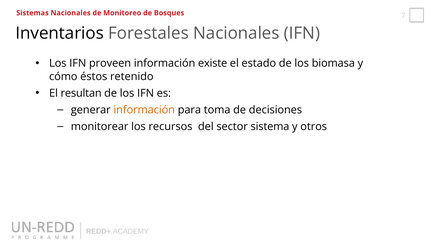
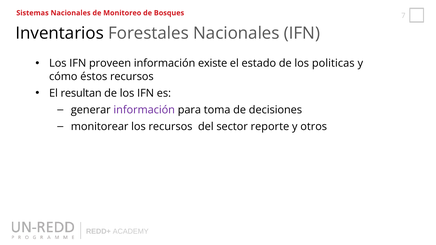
biomasa: biomasa -> politicas
éstos retenido: retenido -> recursos
información at (144, 110) colour: orange -> purple
sistema: sistema -> reporte
